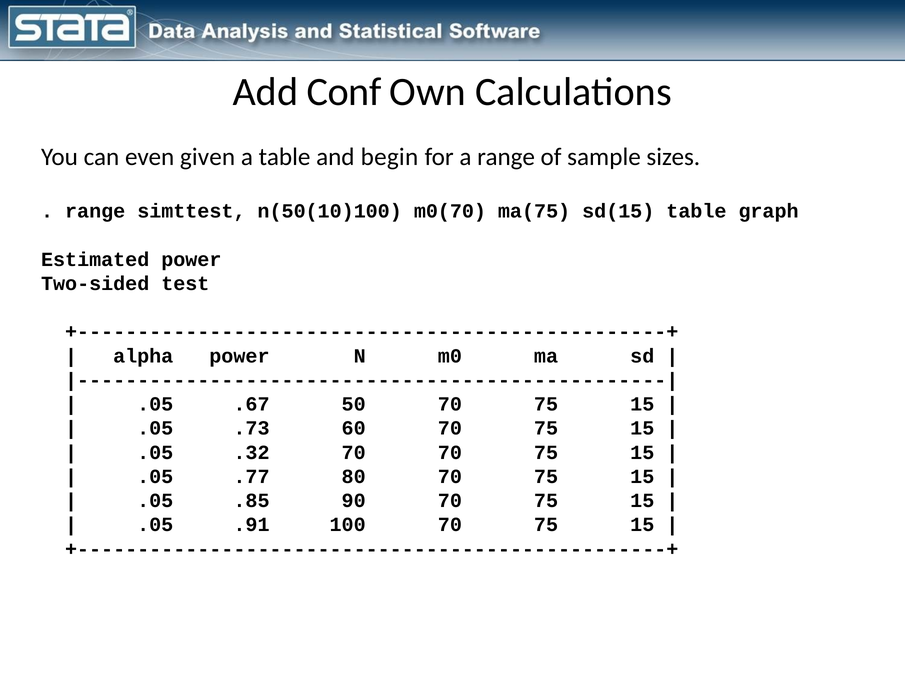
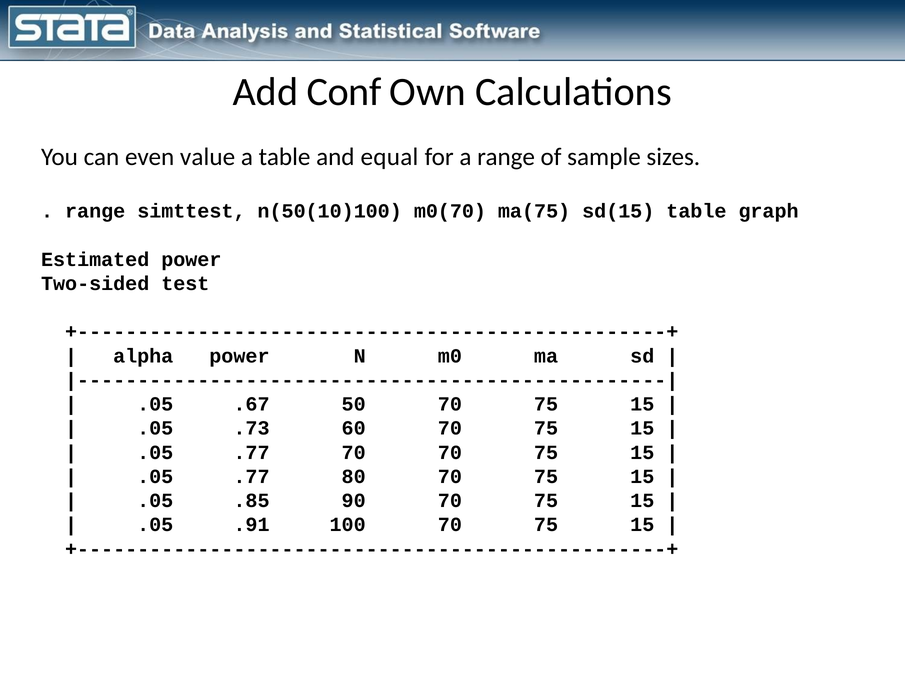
given: given -> value
begin: begin -> equal
.32 at (251, 452): .32 -> .77
